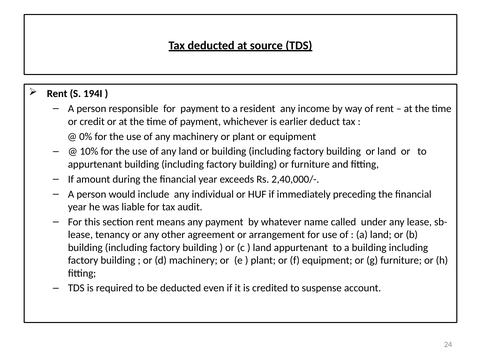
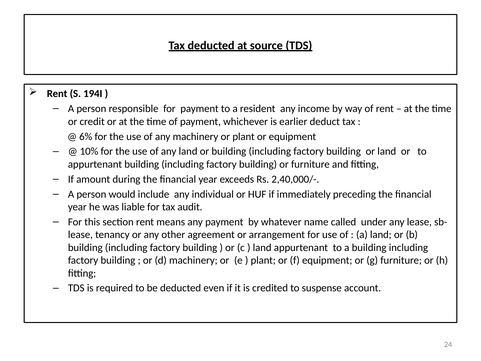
0%: 0% -> 6%
